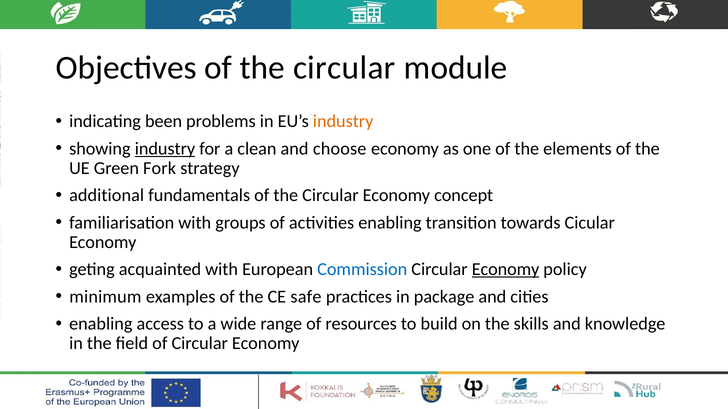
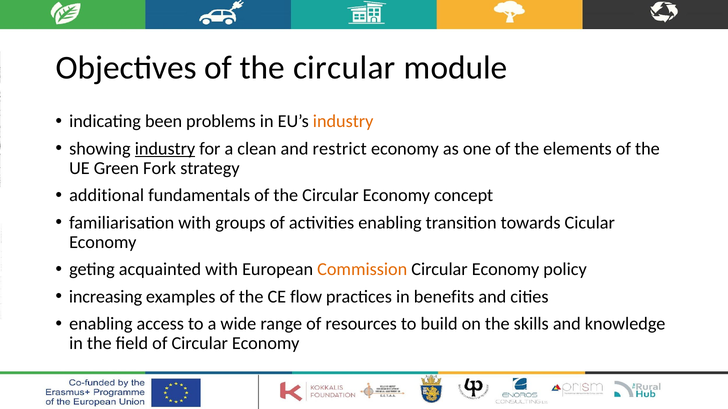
choose: choose -> restrict
Commission colour: blue -> orange
Economy at (506, 270) underline: present -> none
minimum: minimum -> increasing
safe: safe -> flow
package: package -> benefits
